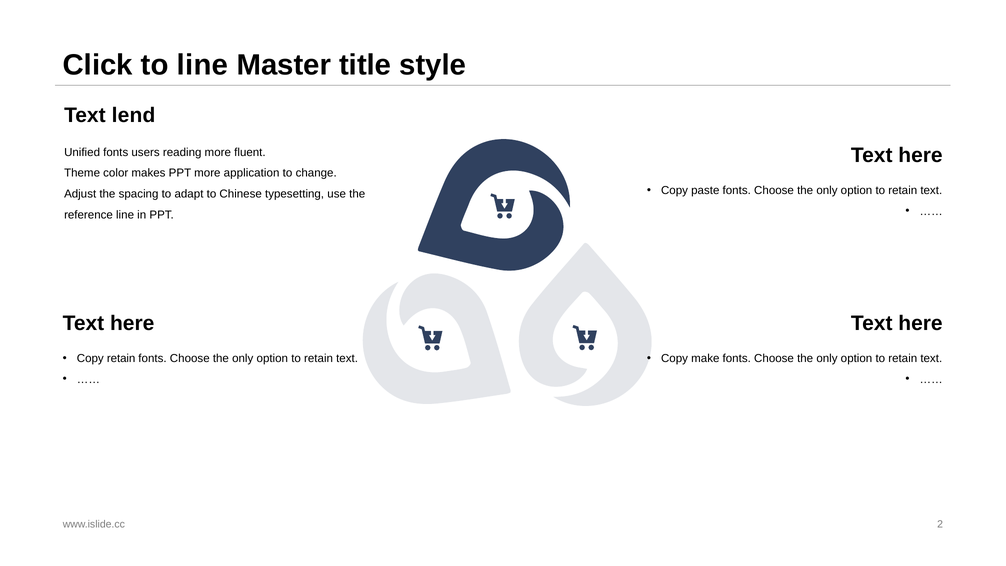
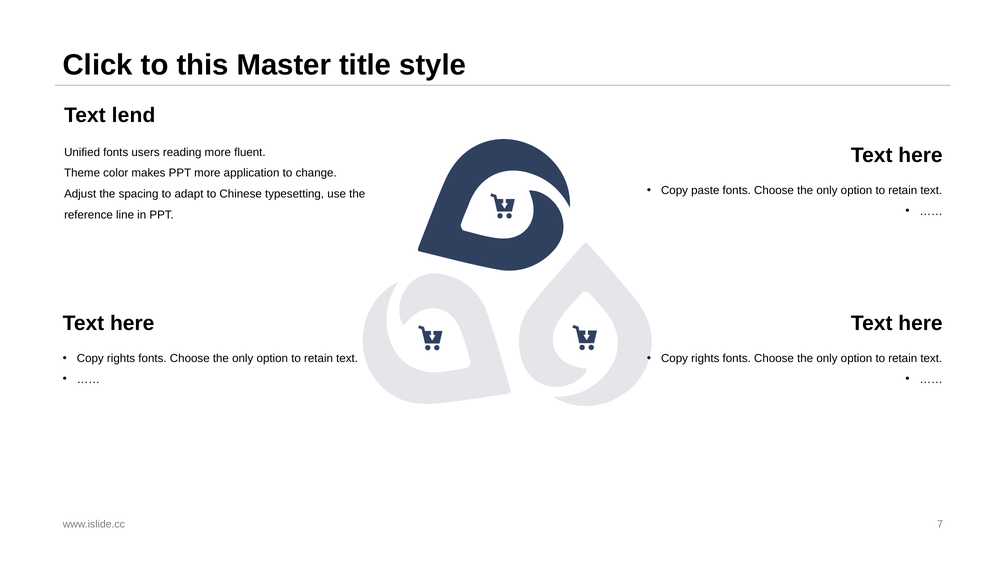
to line: line -> this
retain at (121, 358): retain -> rights
make at (705, 358): make -> rights
2: 2 -> 7
